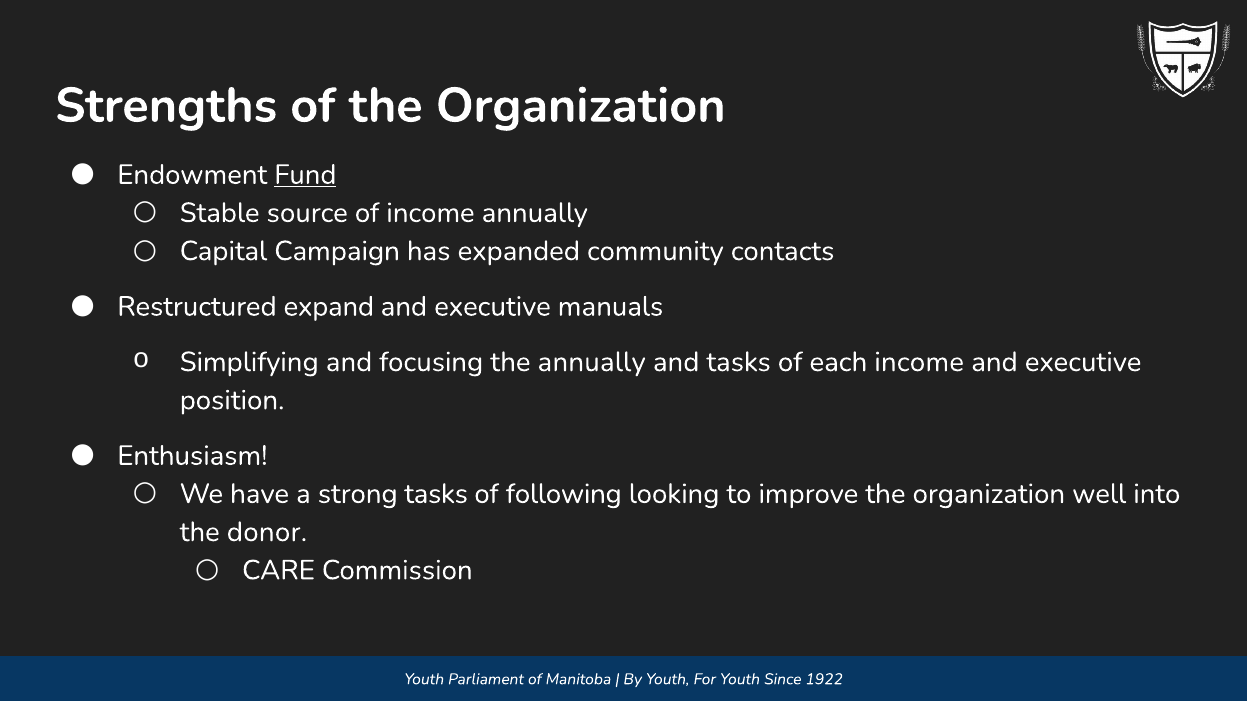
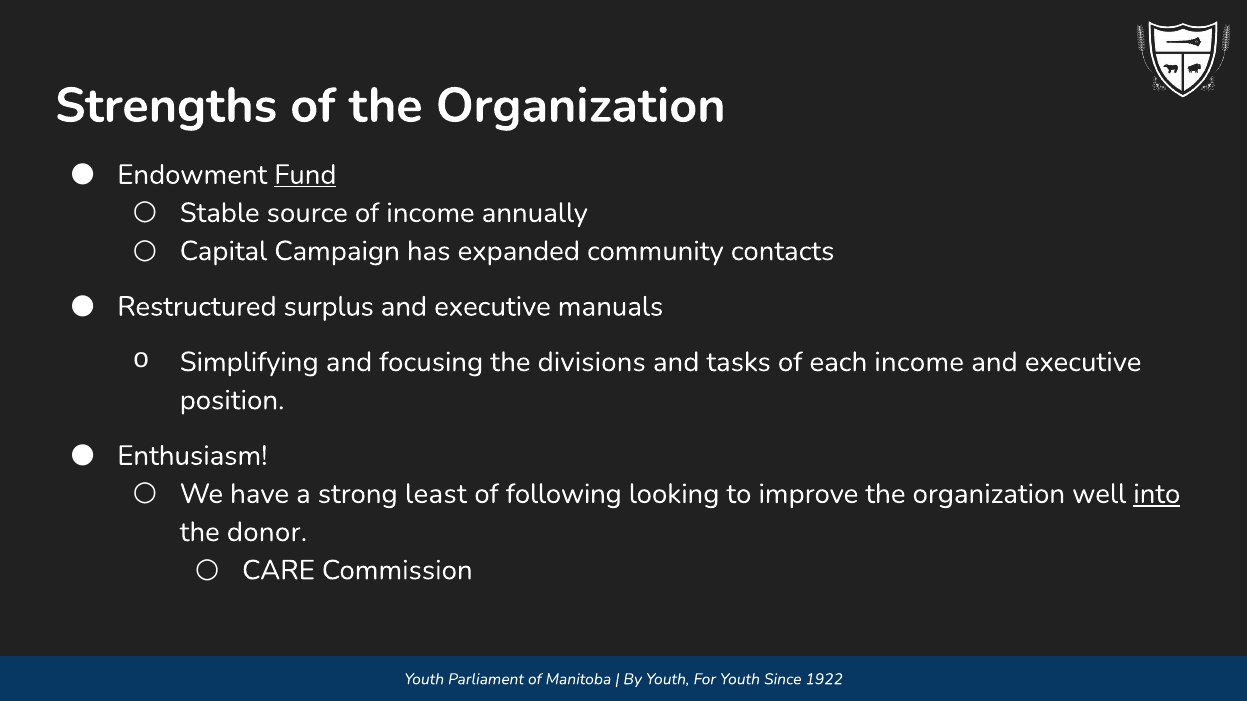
expand: expand -> surplus
the annually: annually -> divisions
strong tasks: tasks -> least
into underline: none -> present
